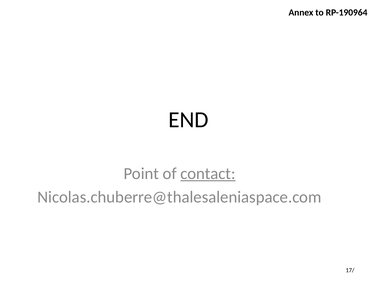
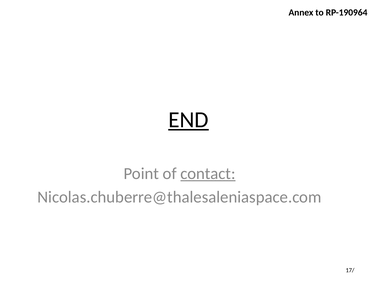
END underline: none -> present
